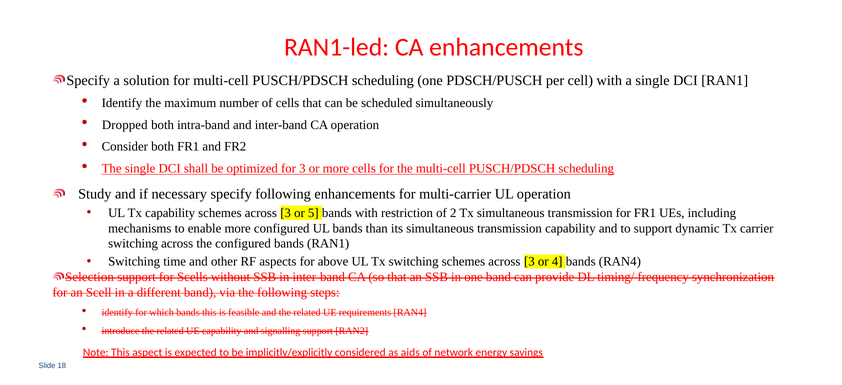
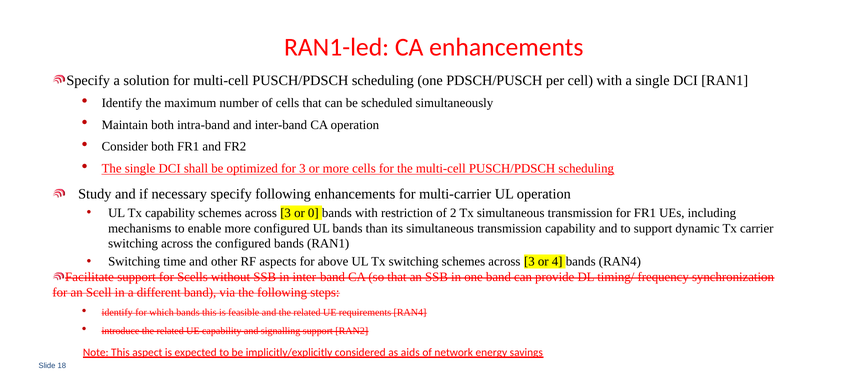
Dropped: Dropped -> Maintain
5: 5 -> 0
Selection: Selection -> Facilitate
